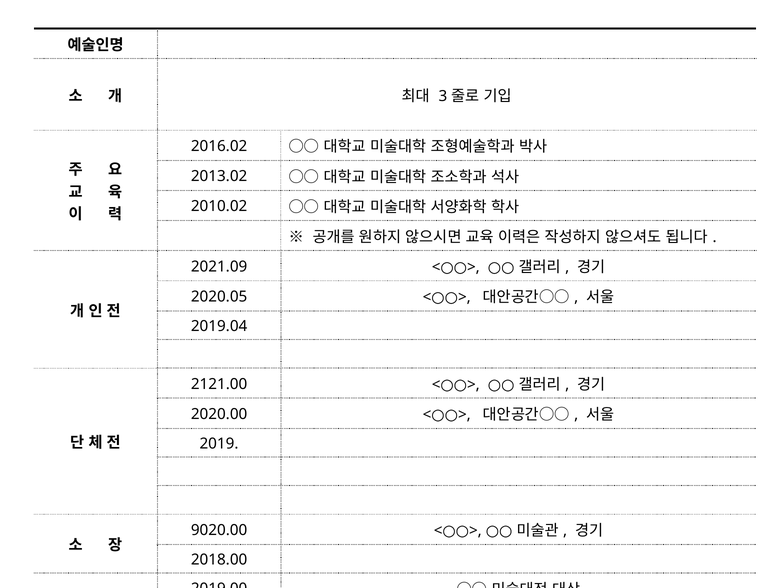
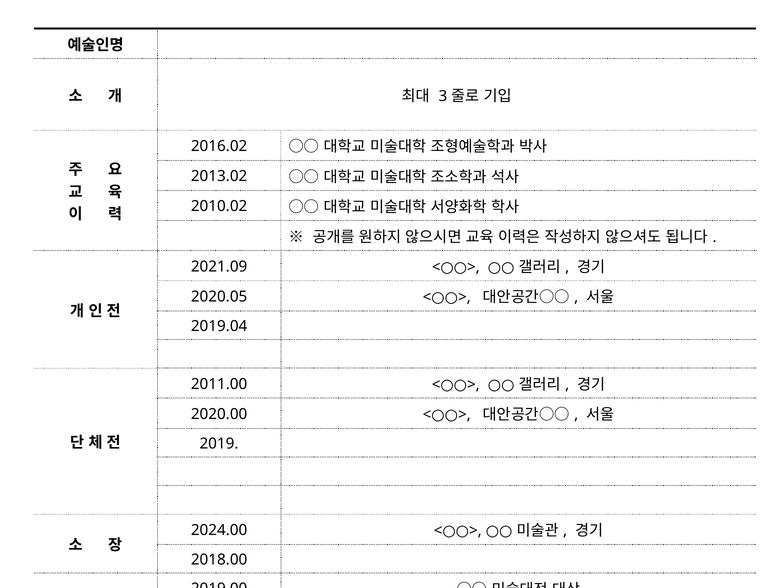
2121.00: 2121.00 -> 2011.00
9020.00: 9020.00 -> 2024.00
